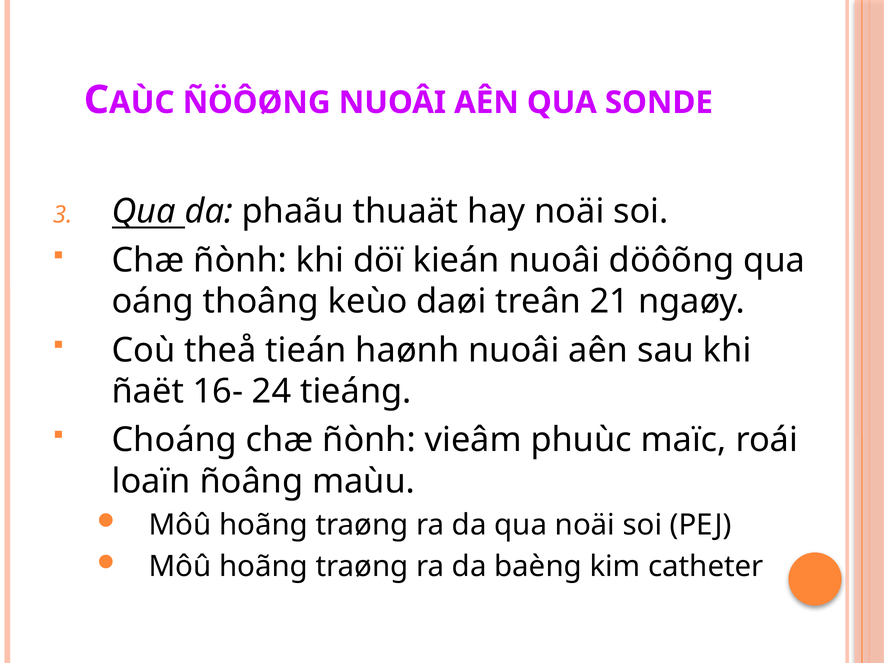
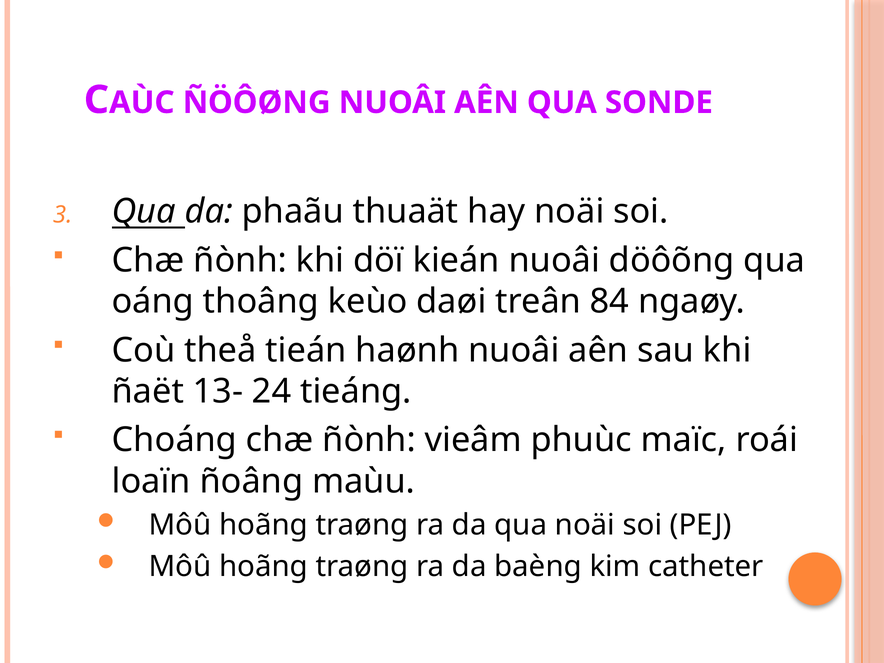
21: 21 -> 84
16-: 16- -> 13-
